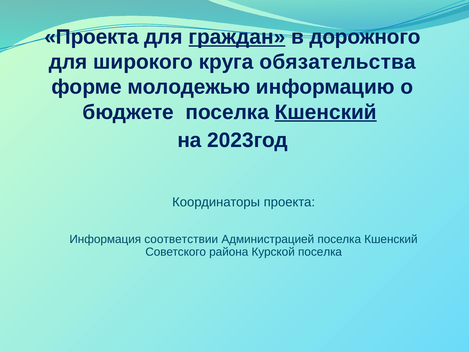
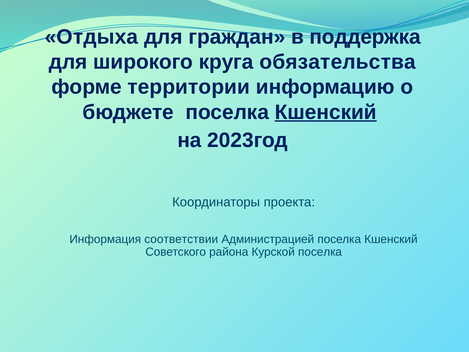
Проекта at (92, 37): Проекта -> Отдыха
граждан underline: present -> none
дорожного: дорожного -> поддержка
молодежью: молодежью -> территории
